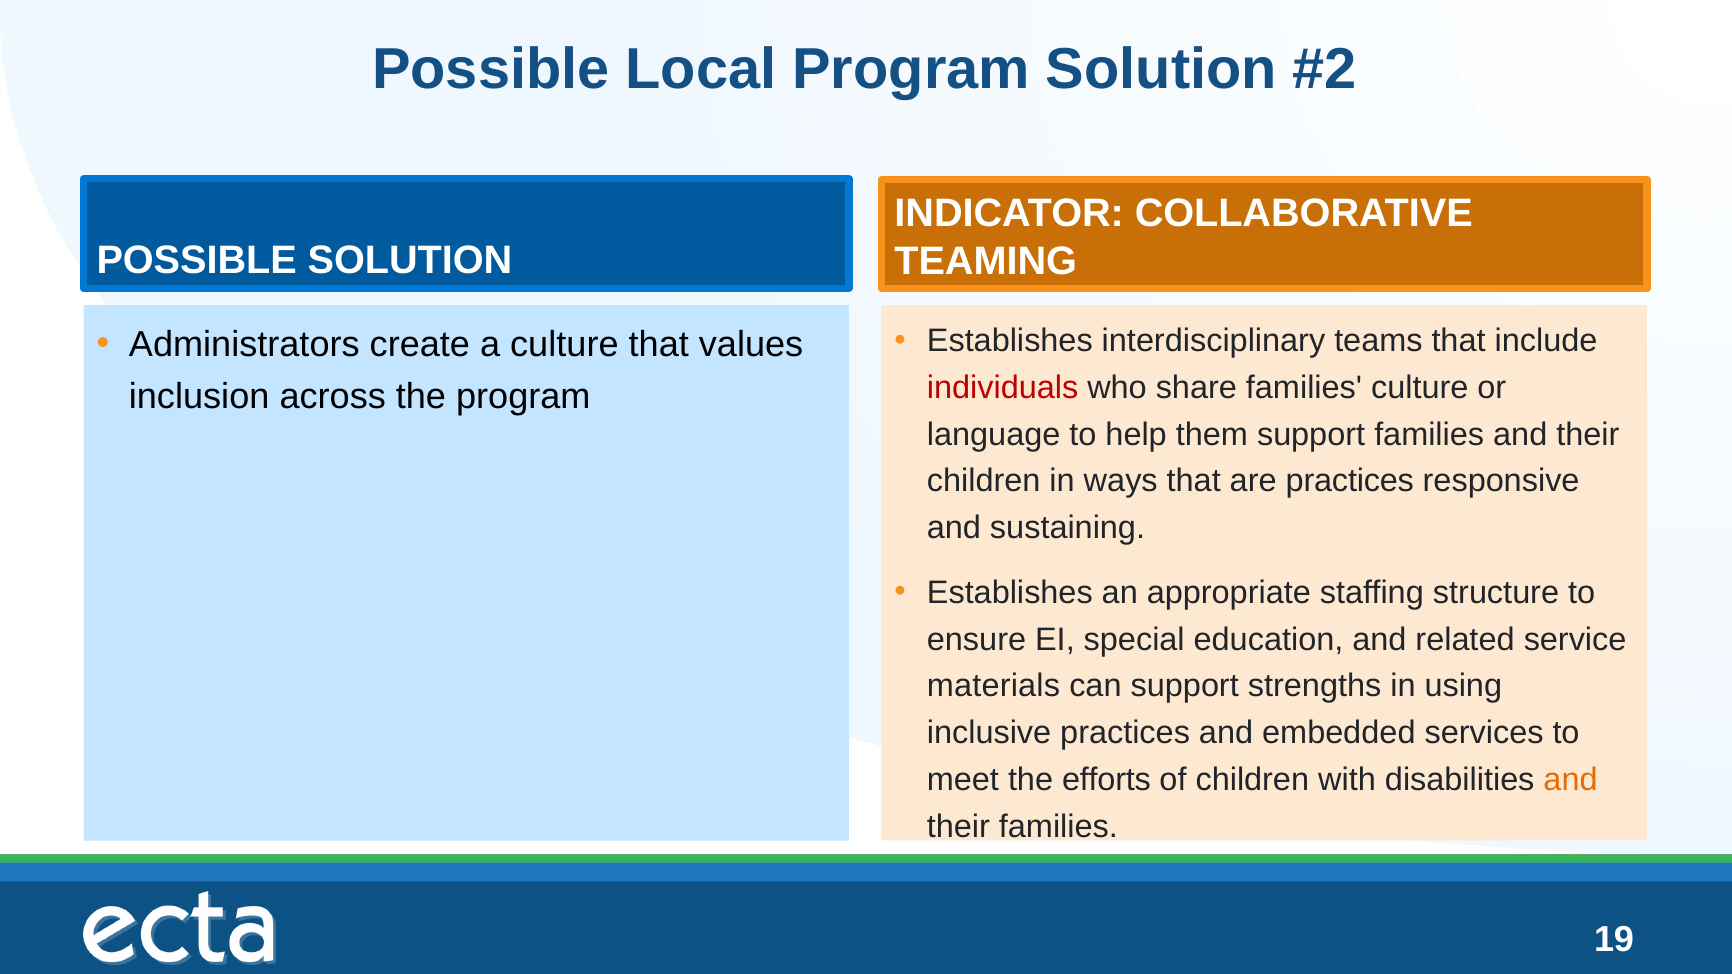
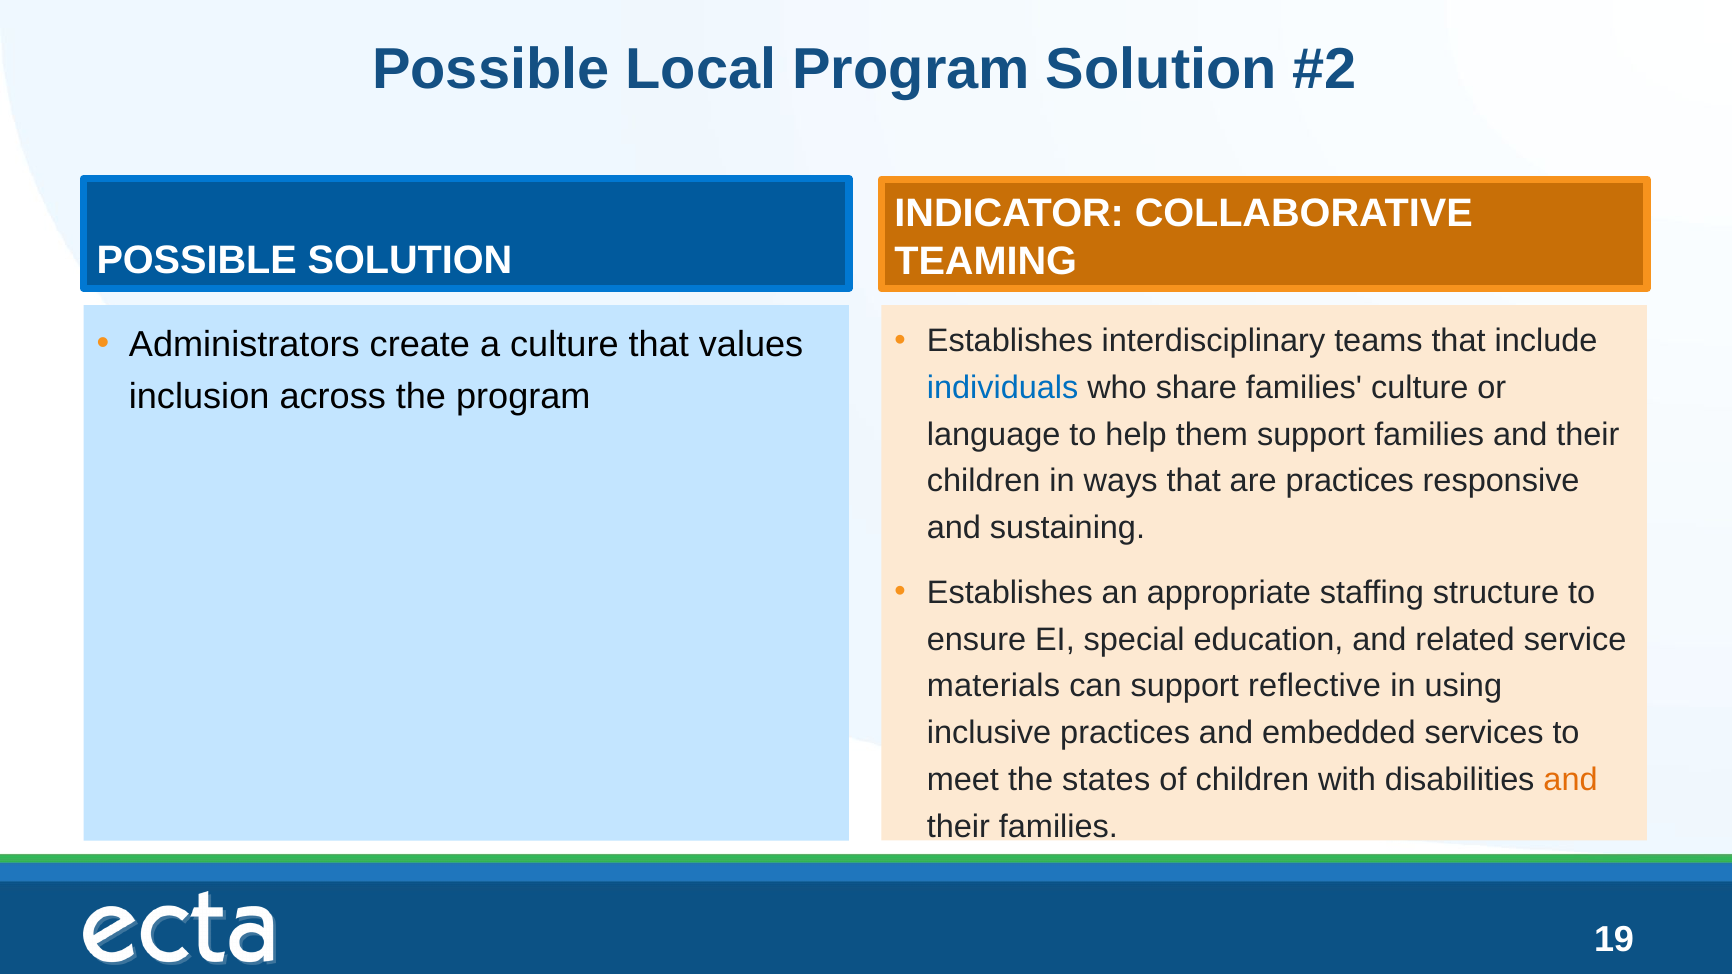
individuals colour: red -> blue
strengths: strengths -> reflective
efforts: efforts -> states
